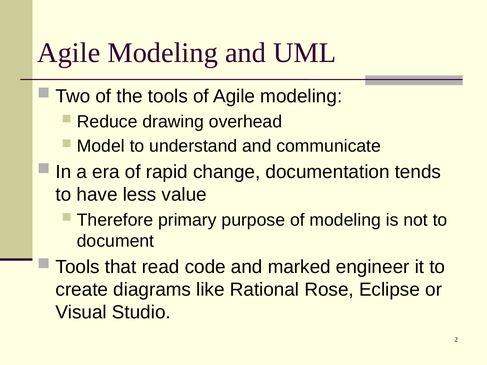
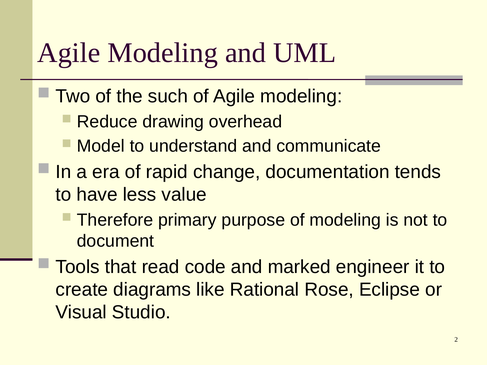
the tools: tools -> such
